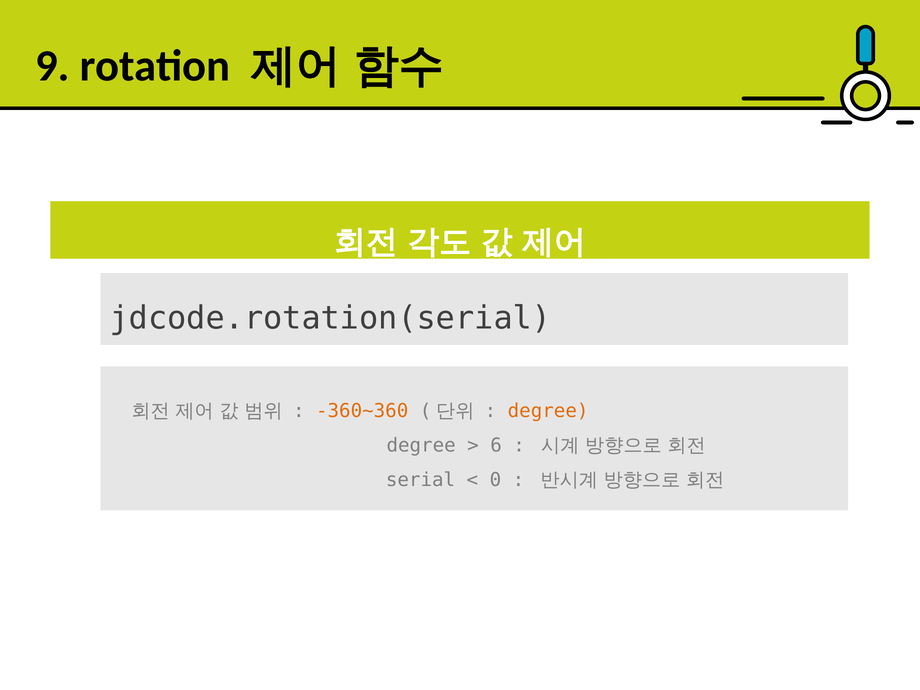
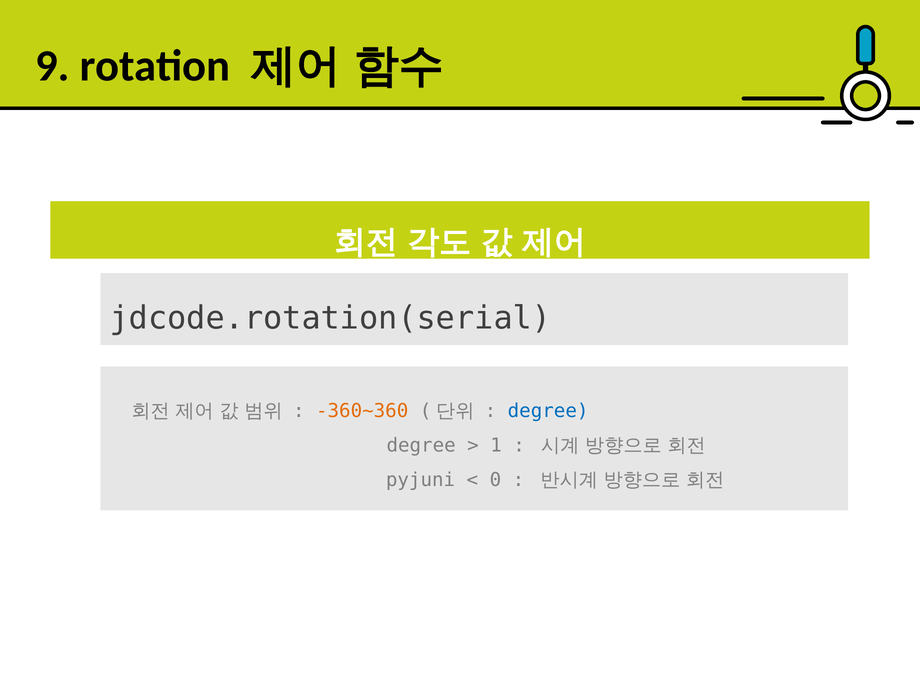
degree at (548, 411) colour: orange -> blue
6: 6 -> 1
serial: serial -> pyjuni
